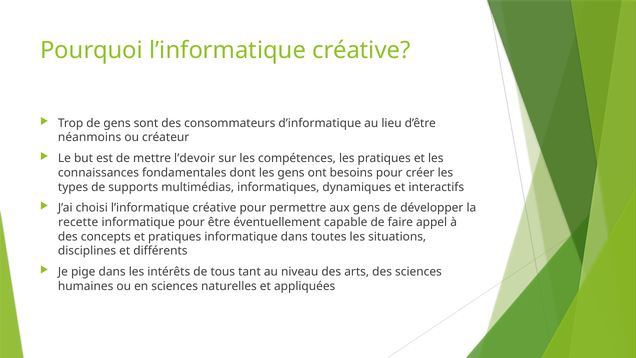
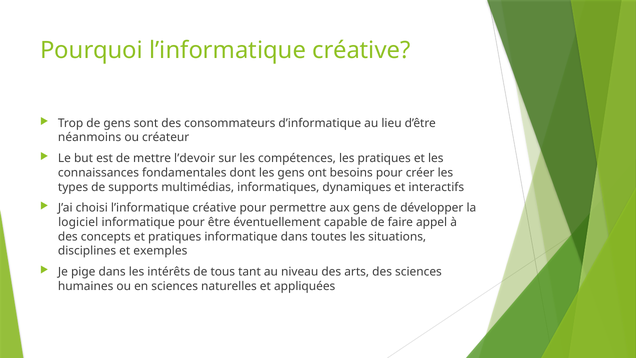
recette: recette -> logiciel
différents: différents -> exemples
